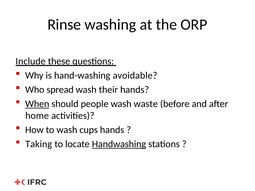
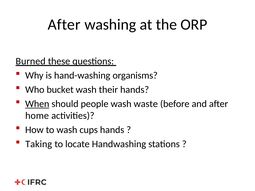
Rinse at (64, 25): Rinse -> After
Include: Include -> Burned
avoidable: avoidable -> organisms
spread: spread -> bucket
Handwashing underline: present -> none
